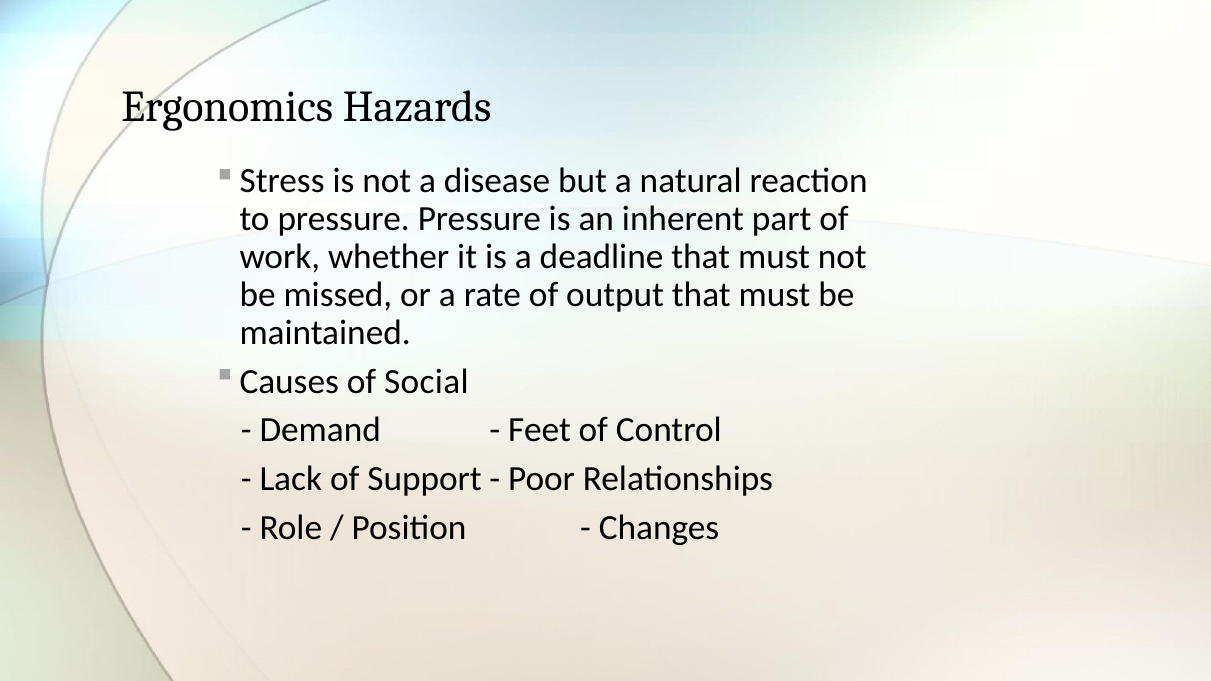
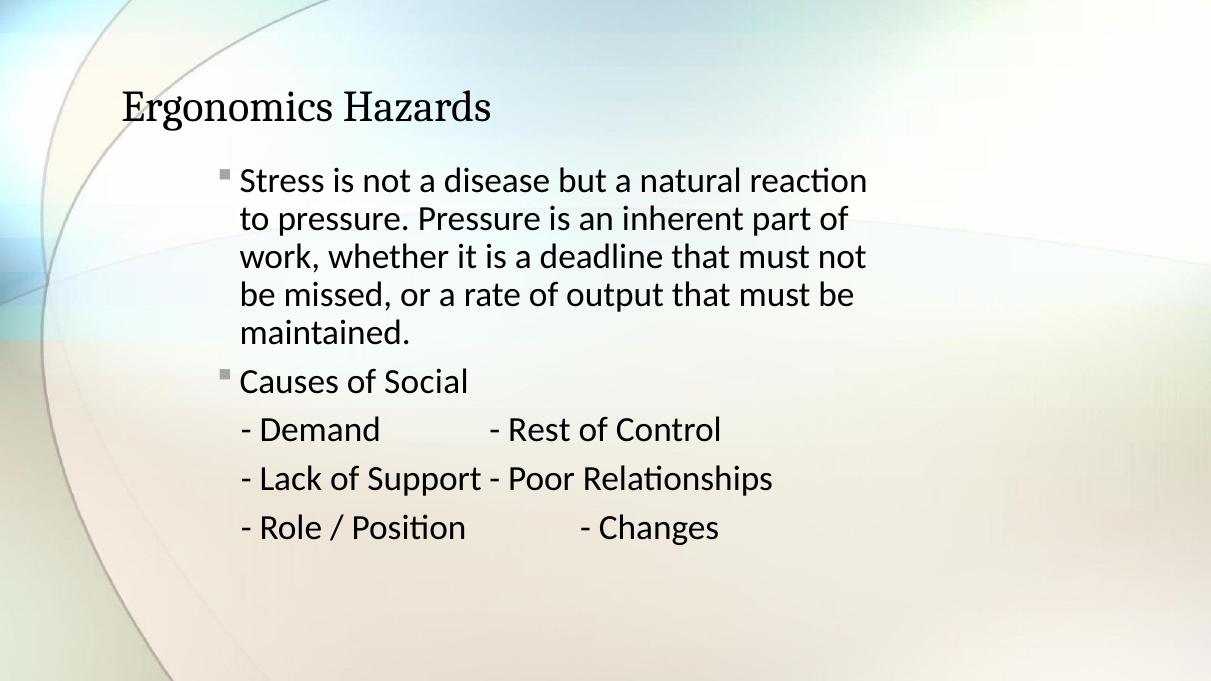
Feet: Feet -> Rest
